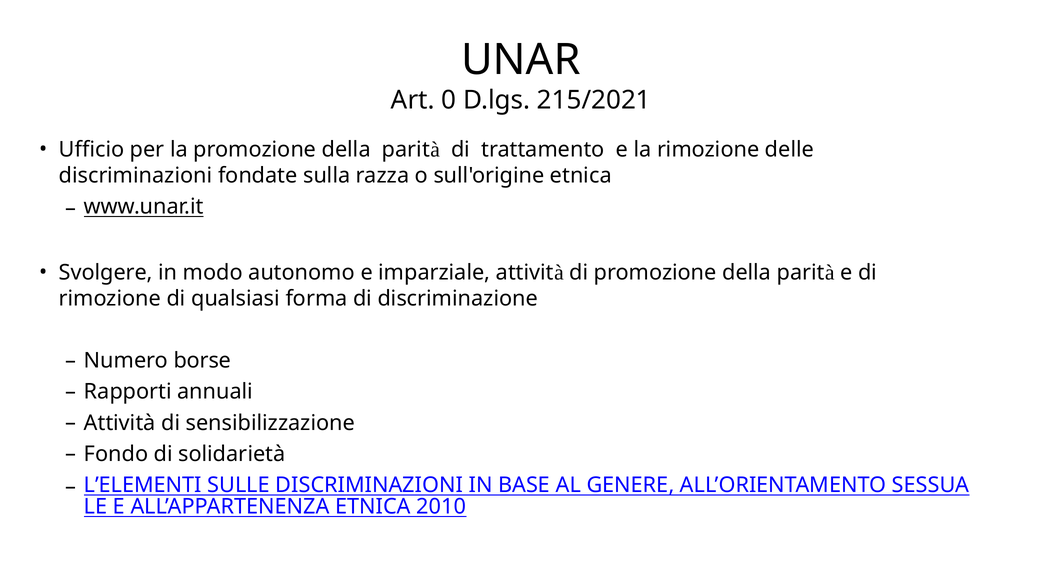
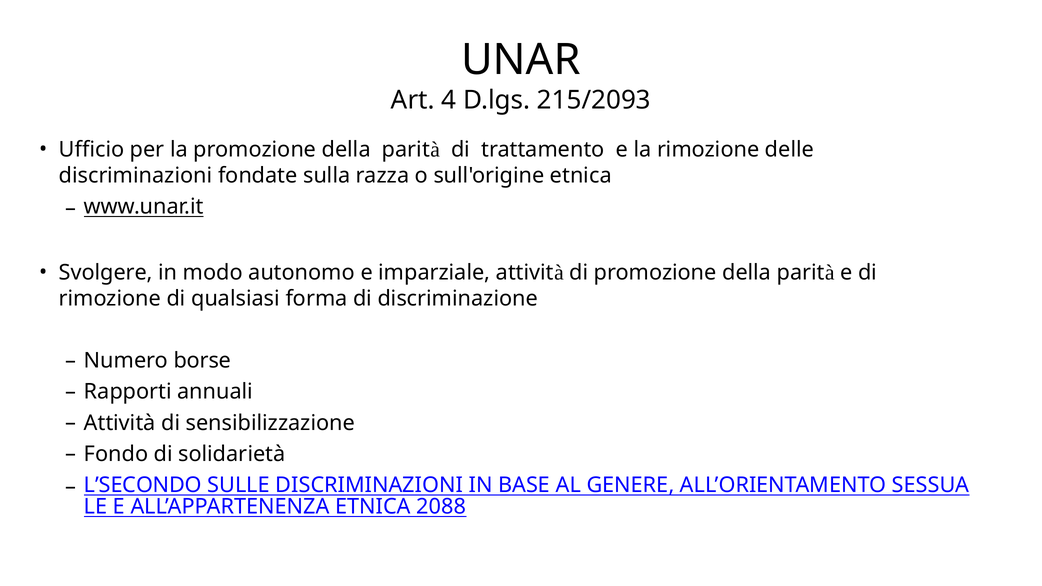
0: 0 -> 4
215/2021: 215/2021 -> 215/2093
L’ELEMENTI: L’ELEMENTI -> L’SECONDO
2010: 2010 -> 2088
